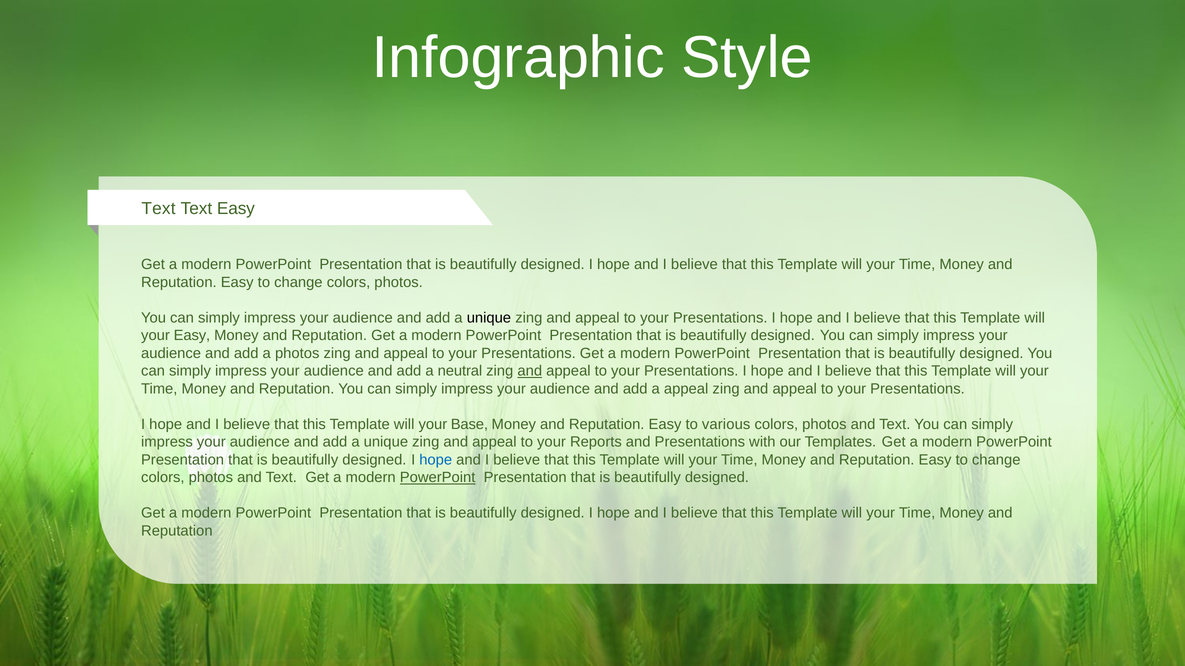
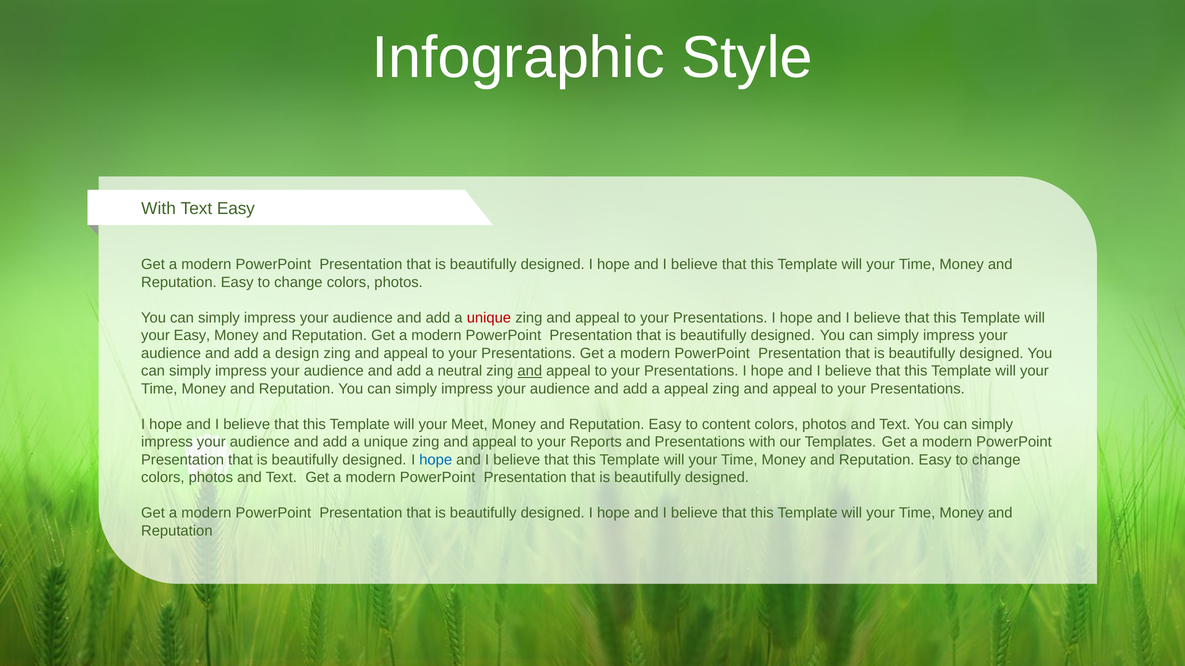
Text at (159, 209): Text -> With
unique at (489, 318) colour: black -> red
a photos: photos -> design
Base: Base -> Meet
various: various -> content
PowerPoint at (438, 478) underline: present -> none
